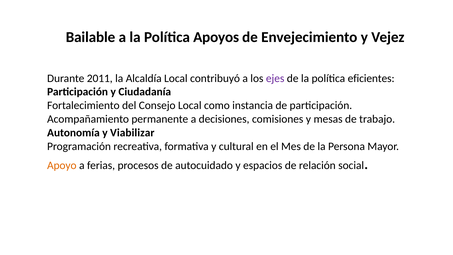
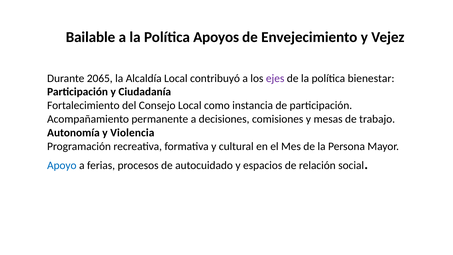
2011: 2011 -> 2065
eficientes: eficientes -> bienestar
Viabilizar: Viabilizar -> Violencia
Apoyo colour: orange -> blue
